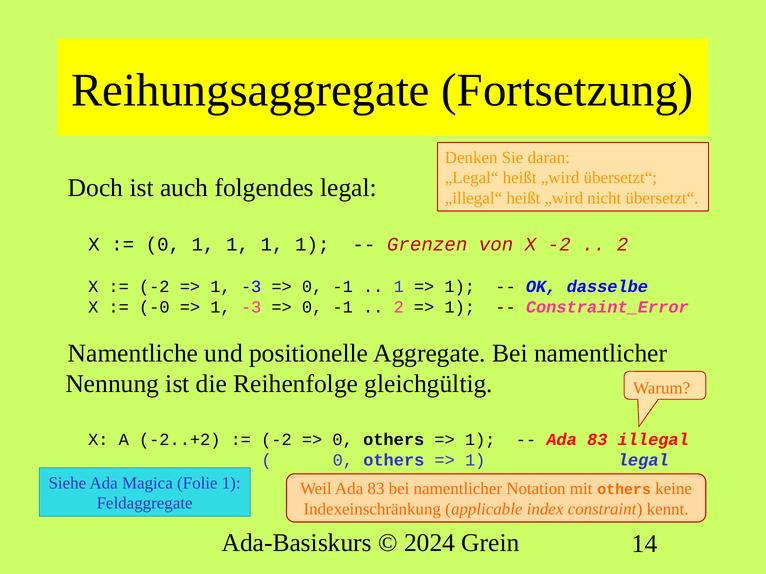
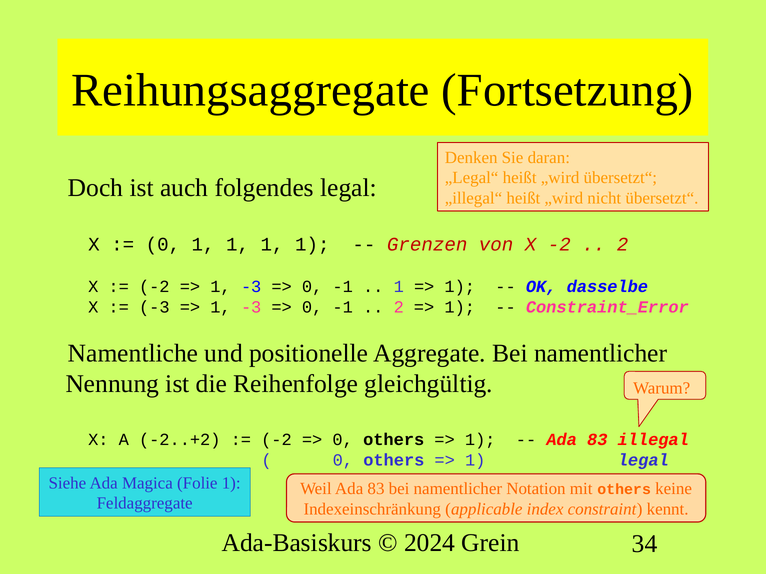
-0 at (154, 307): -0 -> -3
14: 14 -> 34
